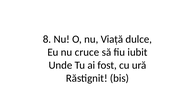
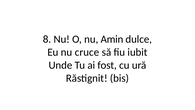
Viață: Viață -> Amin
